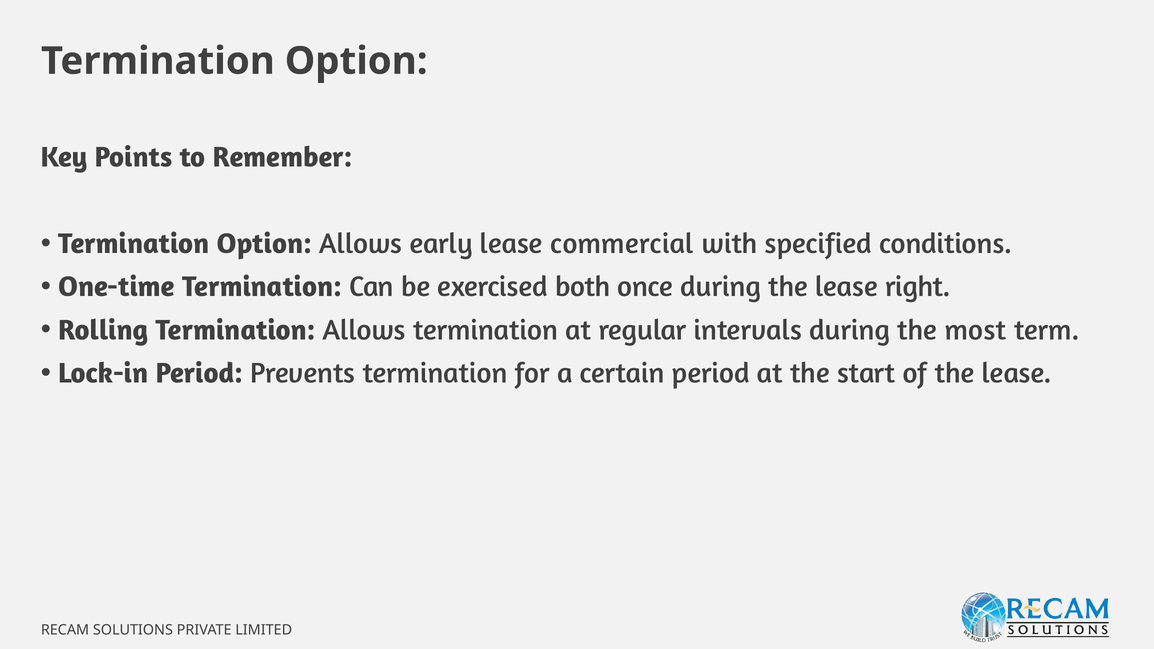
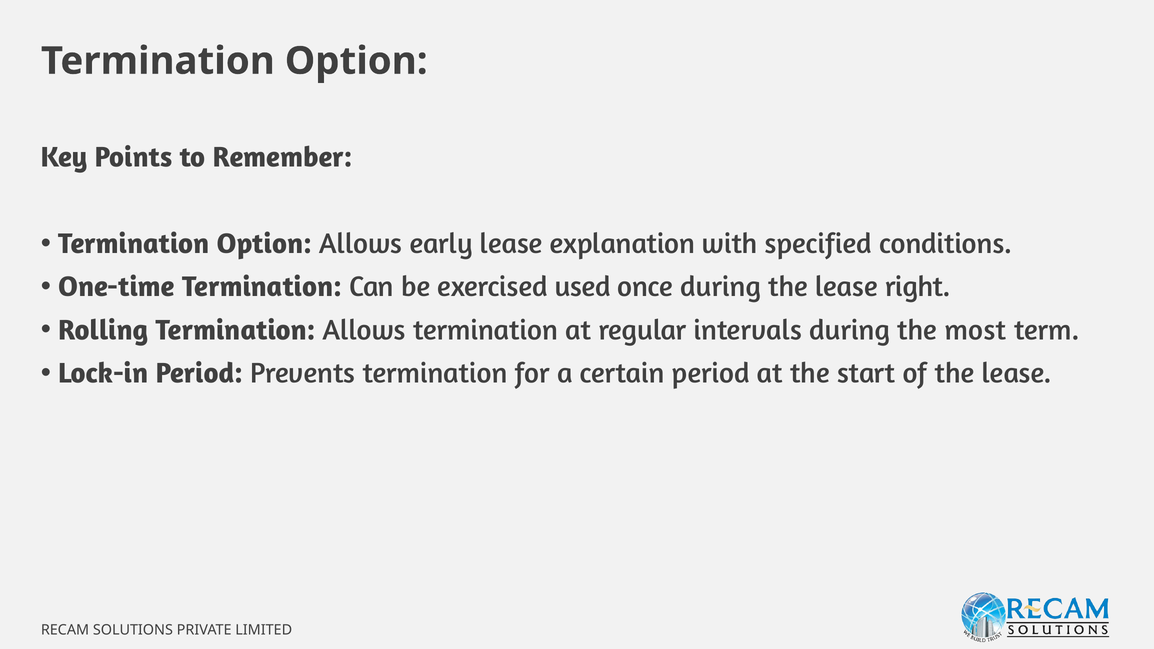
commercial: commercial -> explanation
both: both -> used
